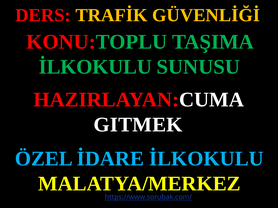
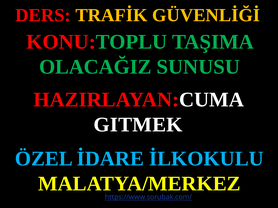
İLKOKULU at (95, 67): İLKOKULU -> OLACAĞIZ
